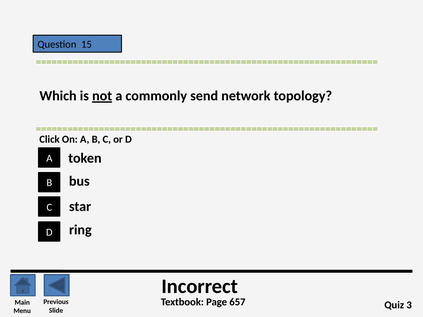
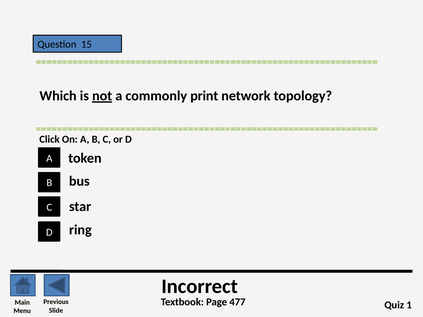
send: send -> print
657: 657 -> 477
3: 3 -> 1
